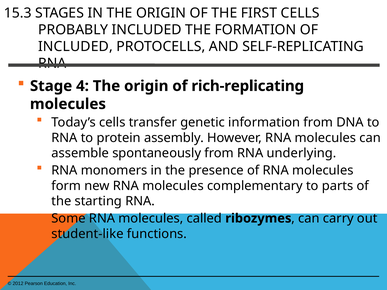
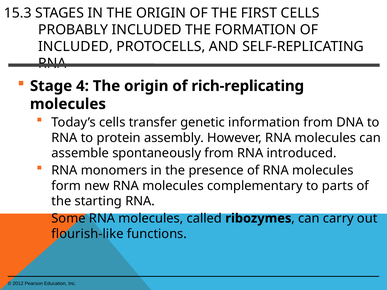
underlying: underlying -> introduced
student-like: student-like -> flourish-like
